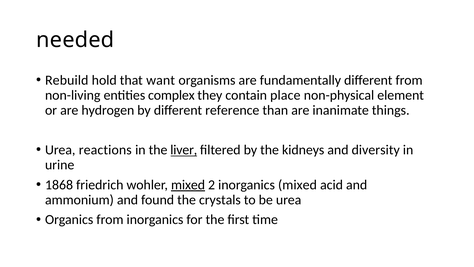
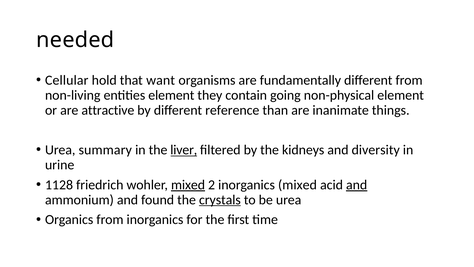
Rebuild: Rebuild -> Cellular
entities complex: complex -> element
place: place -> going
hydrogen: hydrogen -> attractive
reactions: reactions -> summary
1868: 1868 -> 1128
and at (357, 185) underline: none -> present
crystals underline: none -> present
